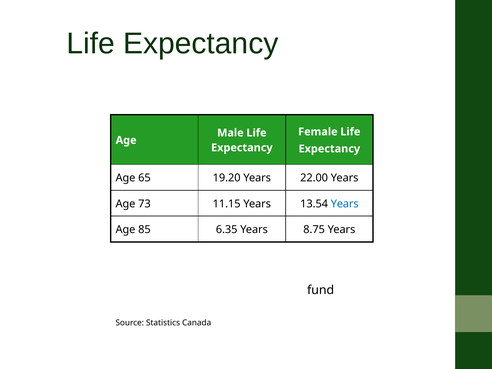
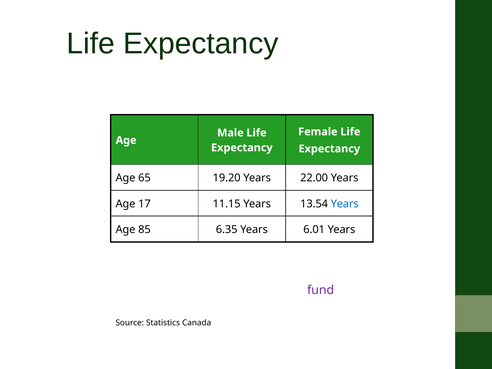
73: 73 -> 17
8.75: 8.75 -> 6.01
fund colour: black -> purple
